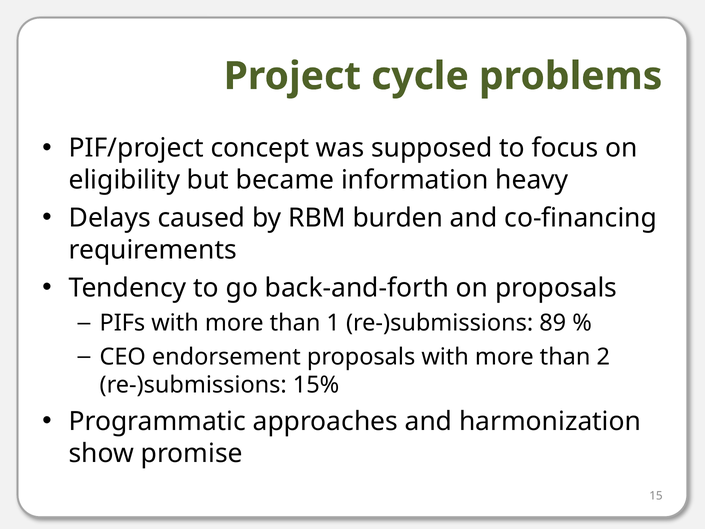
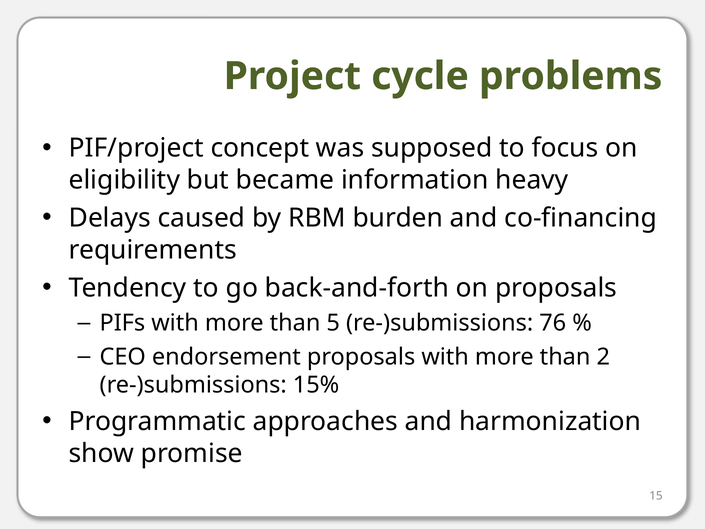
1: 1 -> 5
89: 89 -> 76
